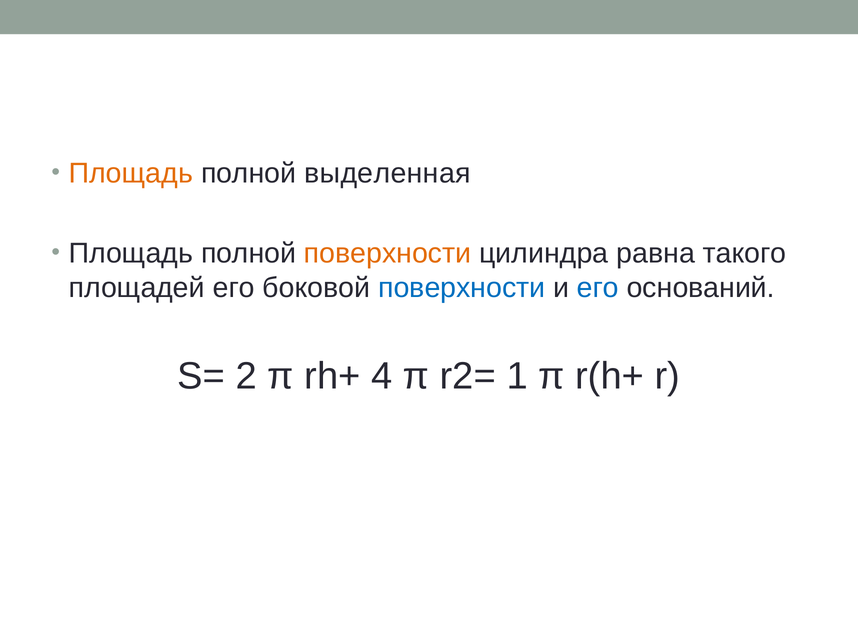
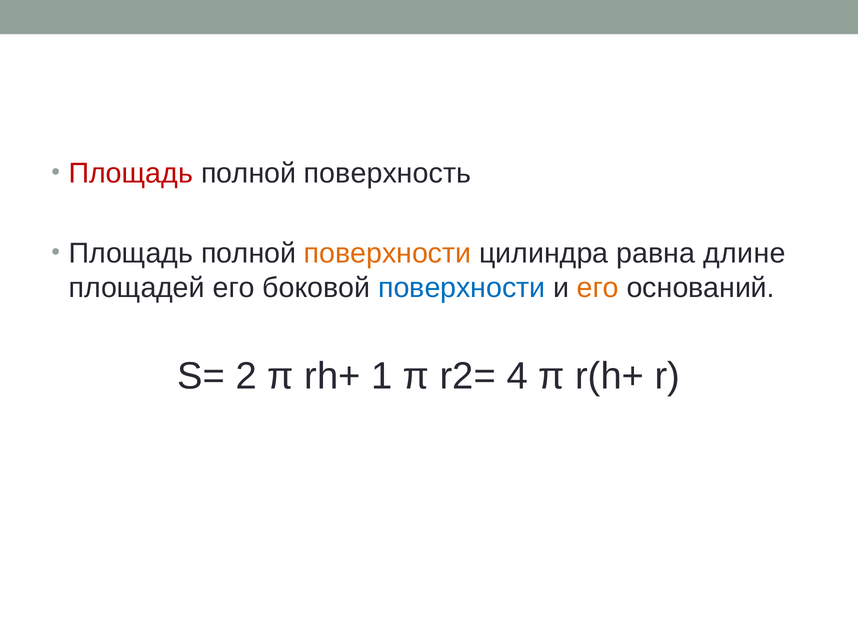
Площадь at (131, 174) colour: orange -> red
выделенная: выделенная -> поверхность
такого: такого -> длине
его at (598, 288) colour: blue -> orange
4: 4 -> 1
1: 1 -> 4
